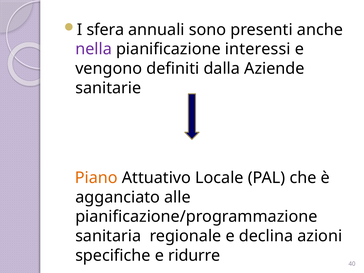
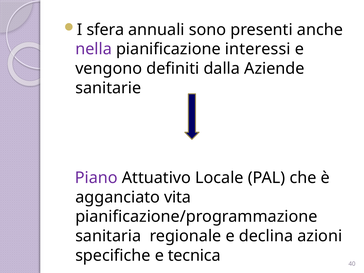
Piano colour: orange -> purple
alle: alle -> vita
ridurre: ridurre -> tecnica
